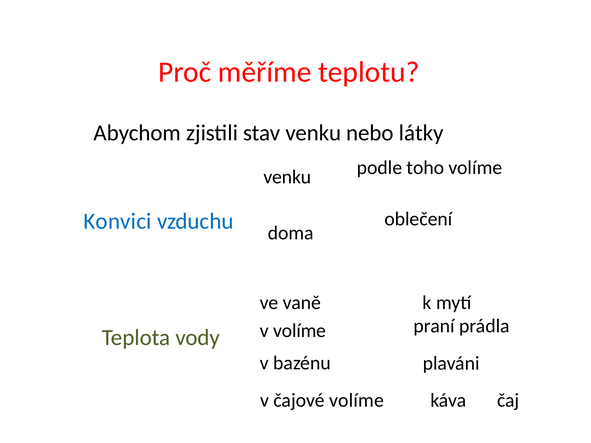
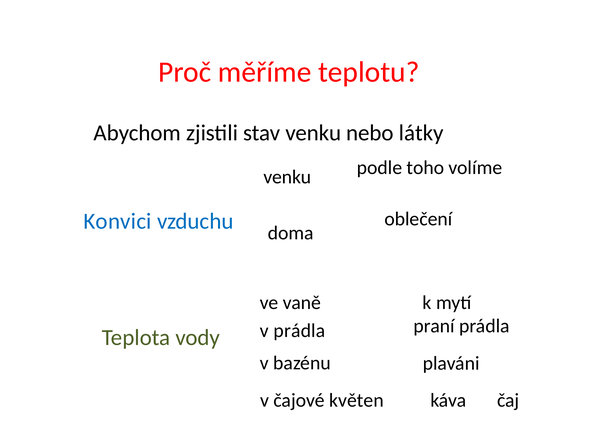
v volíme: volíme -> prádla
čajové volíme: volíme -> květen
